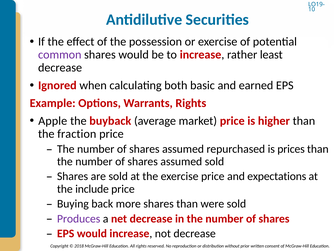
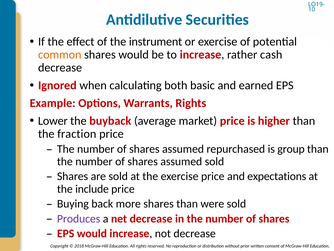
possession: possession -> instrument
common colour: purple -> orange
least: least -> cash
Apple: Apple -> Lower
prices: prices -> group
